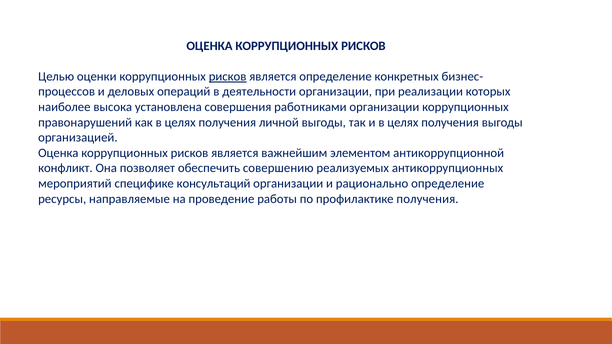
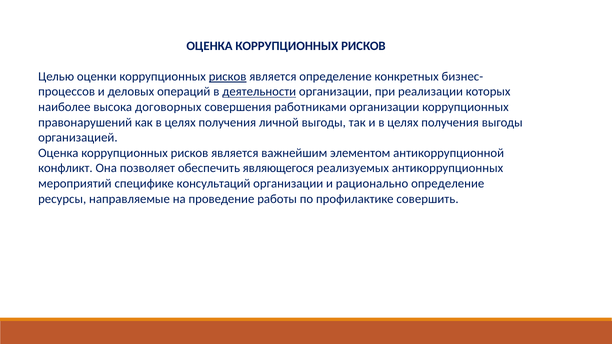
деятельности underline: none -> present
установлена: установлена -> договорных
совершению: совершению -> являющегося
профилактике получения: получения -> совершить
